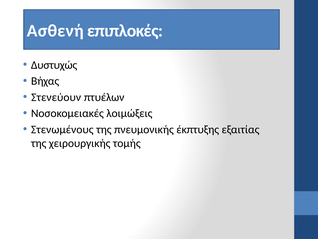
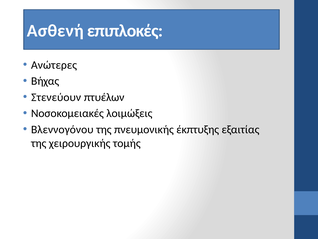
Δυστυχώς: Δυστυχώς -> Ανώτερες
Στενωμένους: Στενωμένους -> Βλεννογόνου
